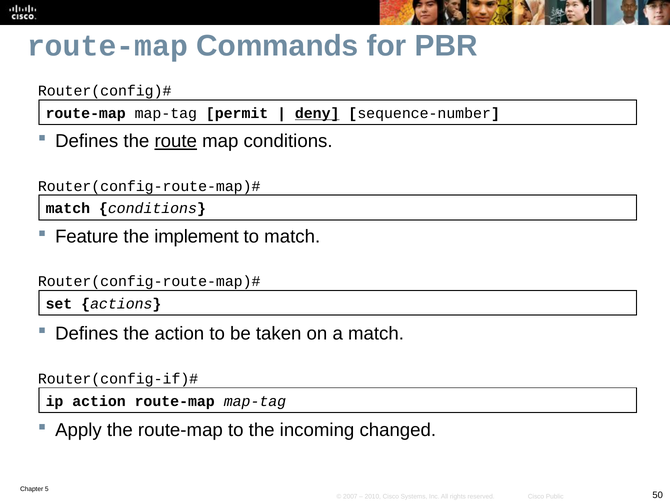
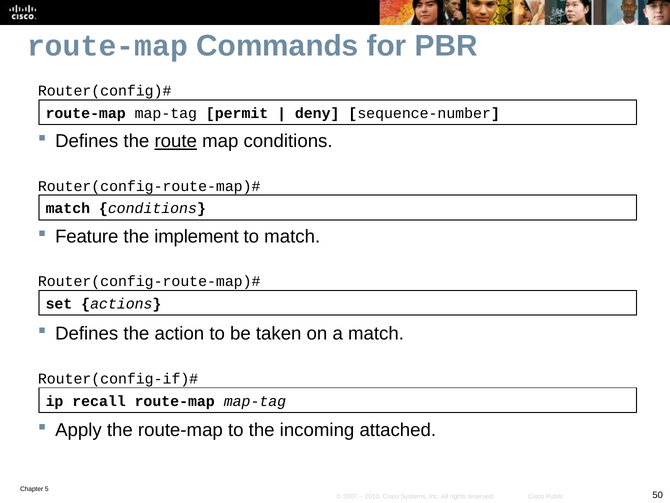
deny underline: present -> none
ip action: action -> recall
changed: changed -> attached
